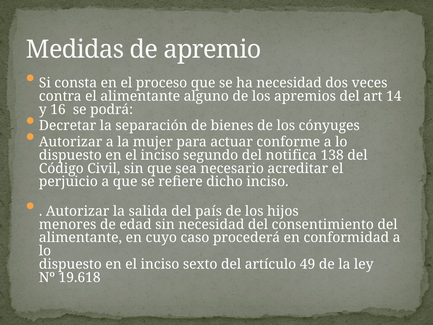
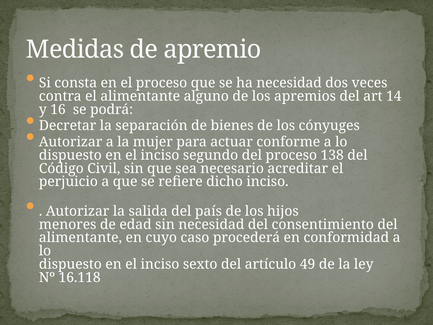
del notifica: notifica -> proceso
19.618: 19.618 -> 16.118
